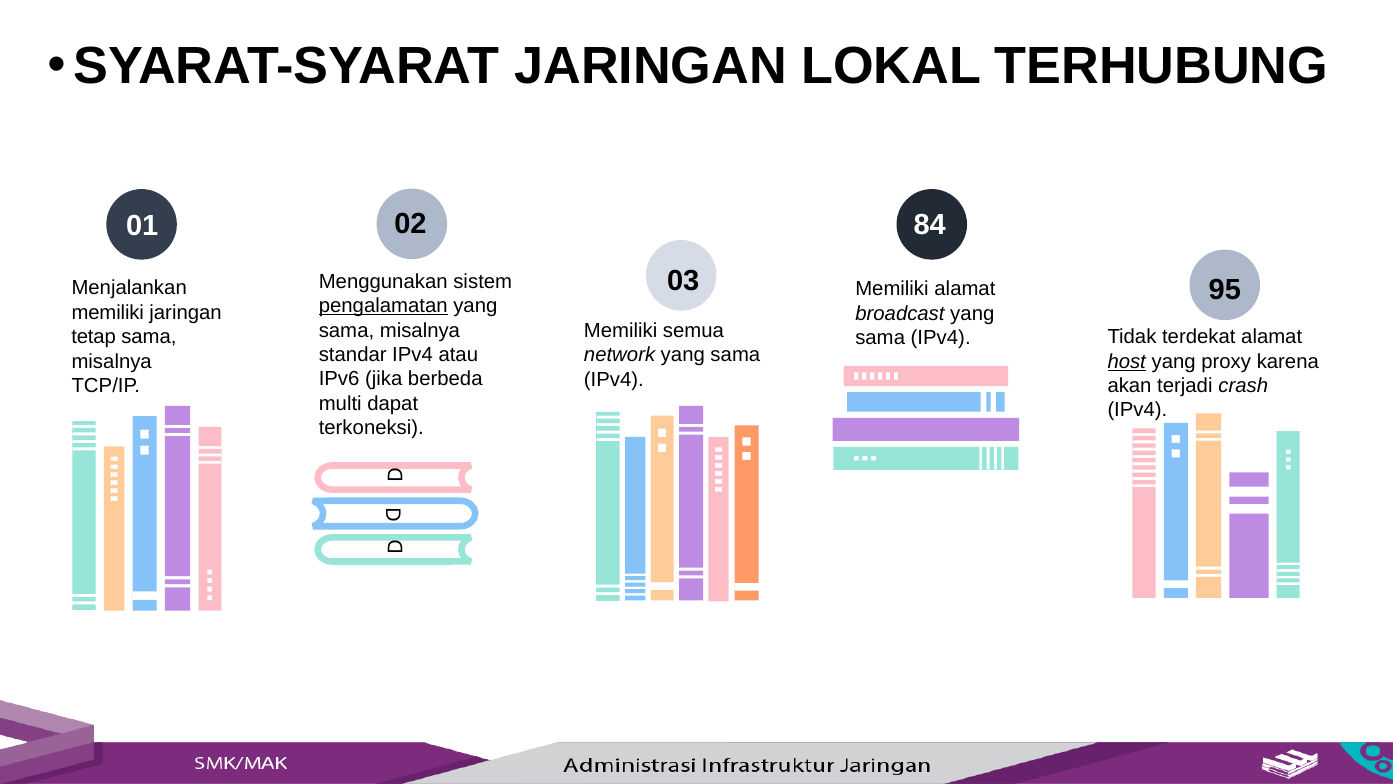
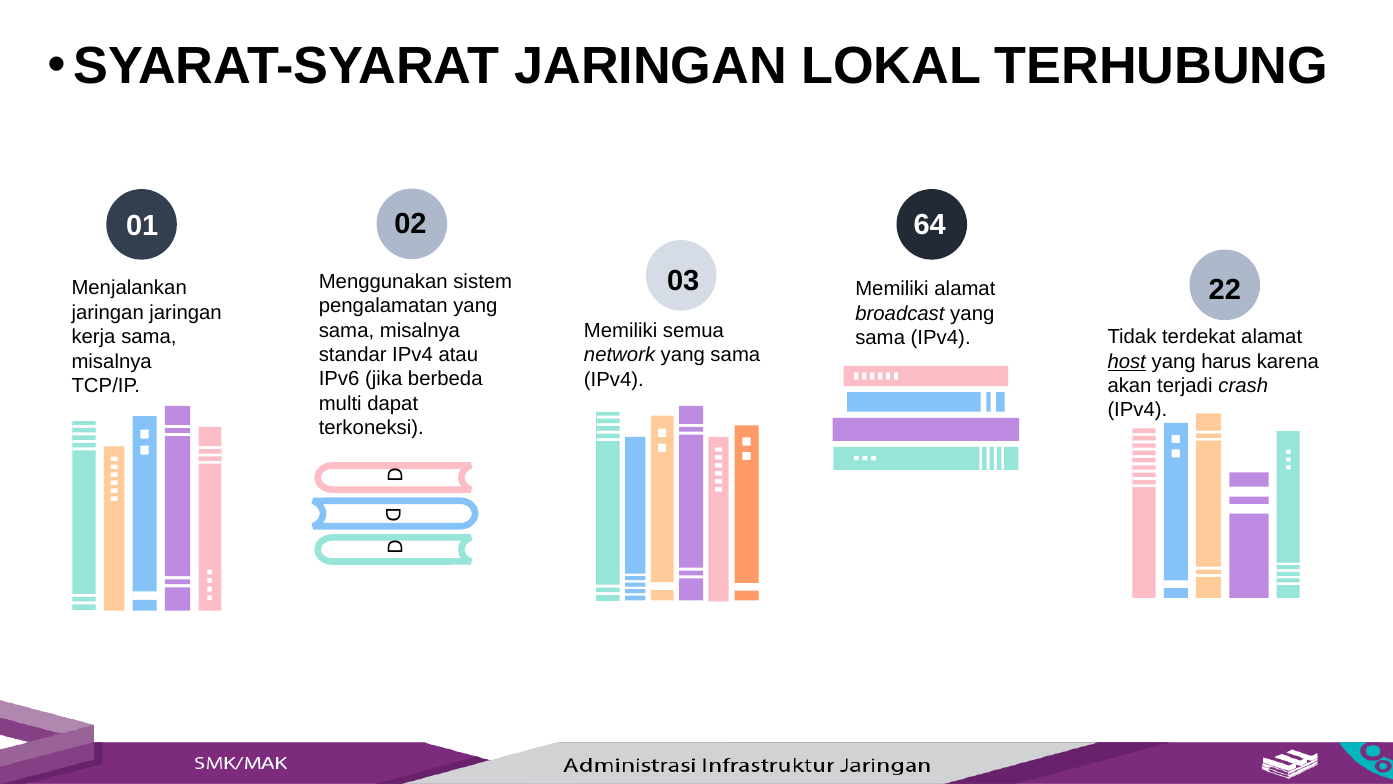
84: 84 -> 64
95: 95 -> 22
pengalamatan underline: present -> none
memiliki at (108, 312): memiliki -> jaringan
tetap: tetap -> kerja
proxy: proxy -> harus
